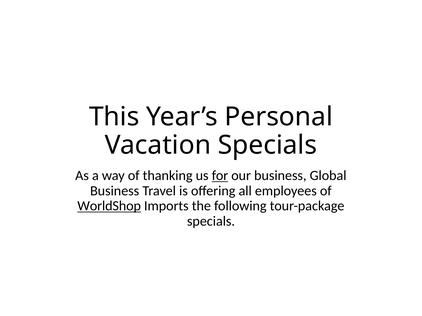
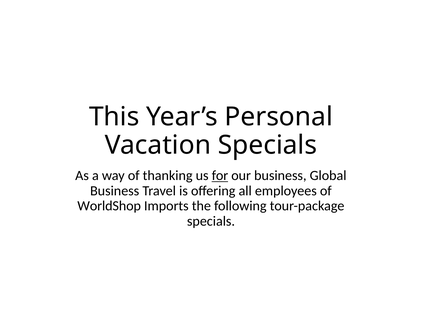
WorldShop underline: present -> none
